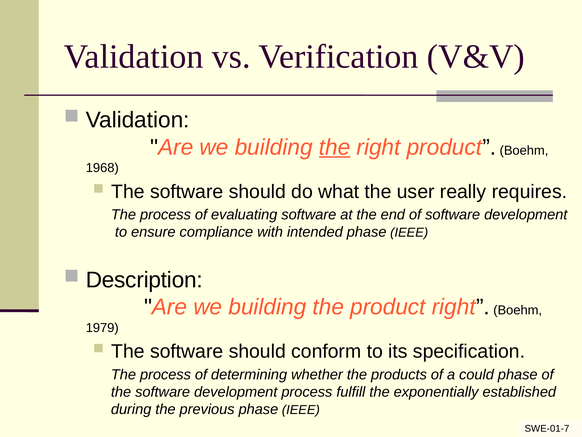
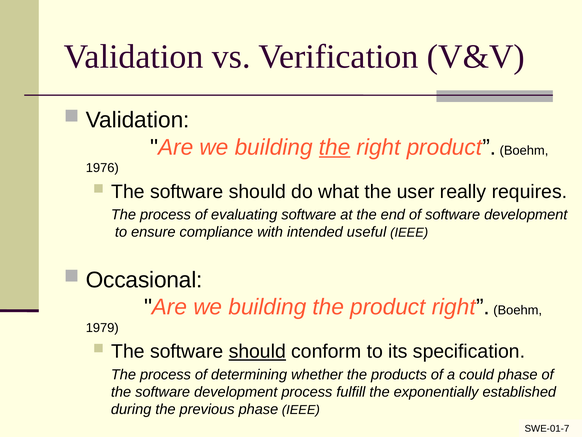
1968: 1968 -> 1976
intended phase: phase -> useful
Description: Description -> Occasional
should at (257, 351) underline: none -> present
